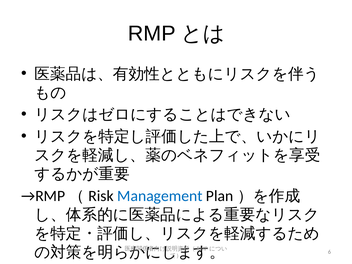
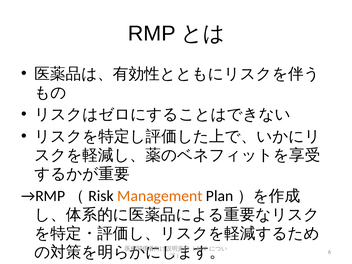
Management colour: blue -> orange
